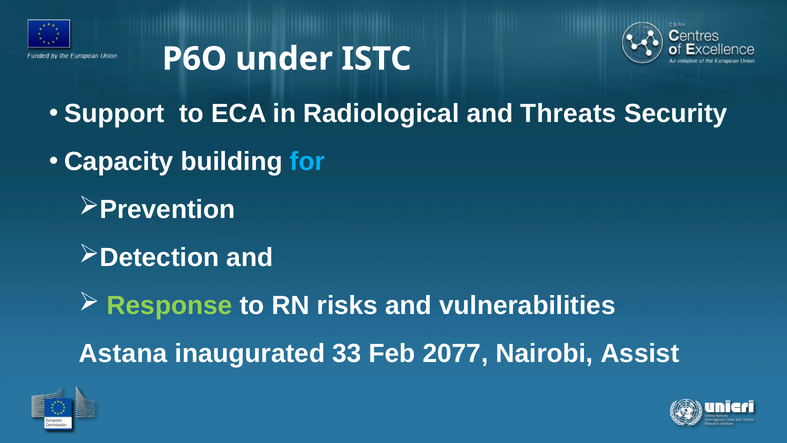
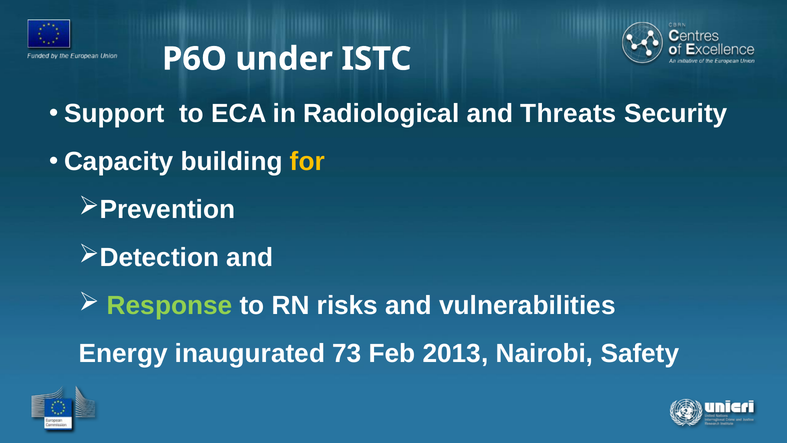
for colour: light blue -> yellow
Astana: Astana -> Energy
33: 33 -> 73
2077: 2077 -> 2013
Assist: Assist -> Safety
